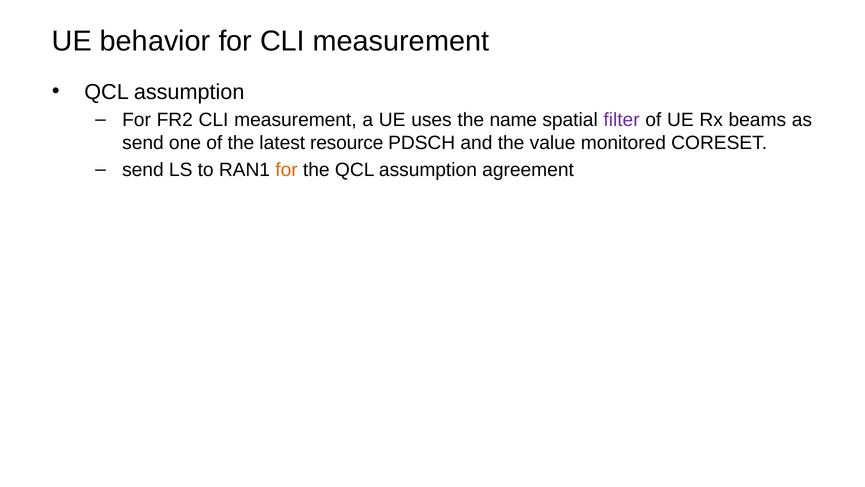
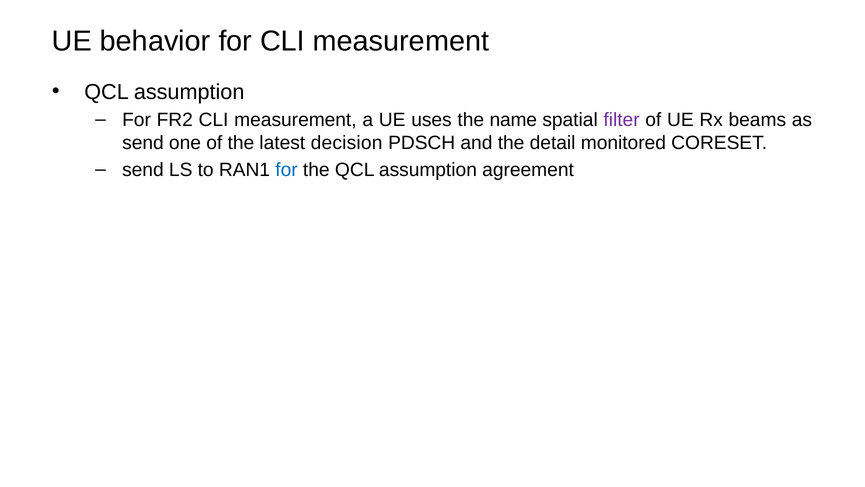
resource: resource -> decision
value: value -> detail
for at (287, 170) colour: orange -> blue
